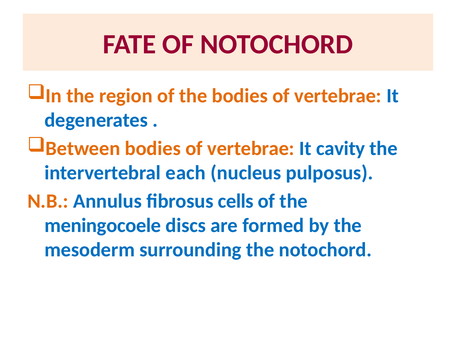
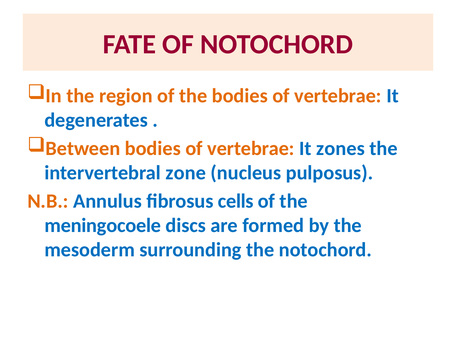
cavity: cavity -> zones
each: each -> zone
